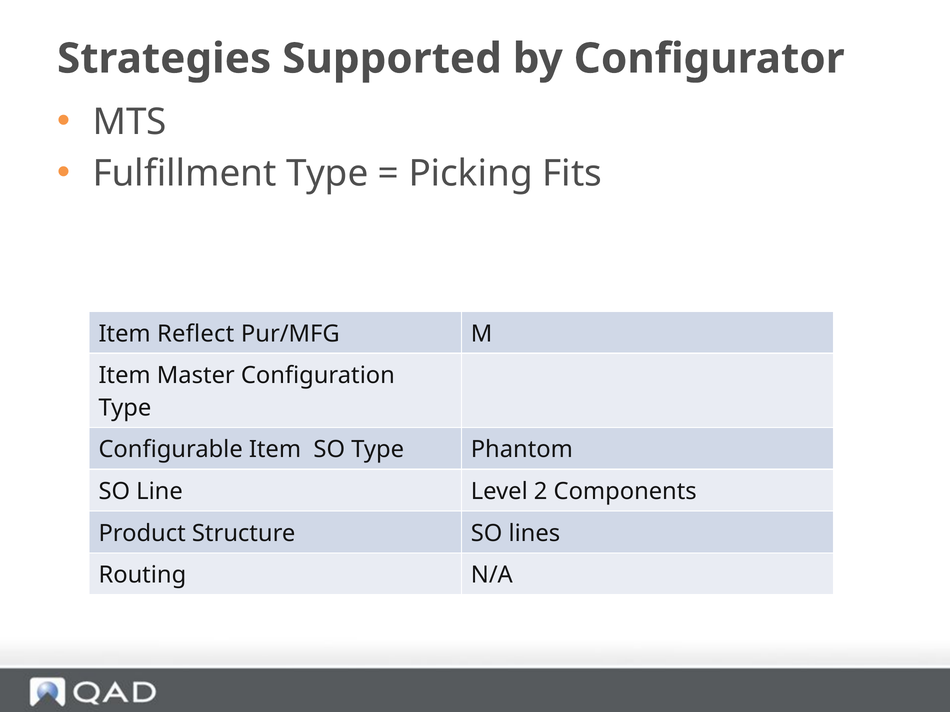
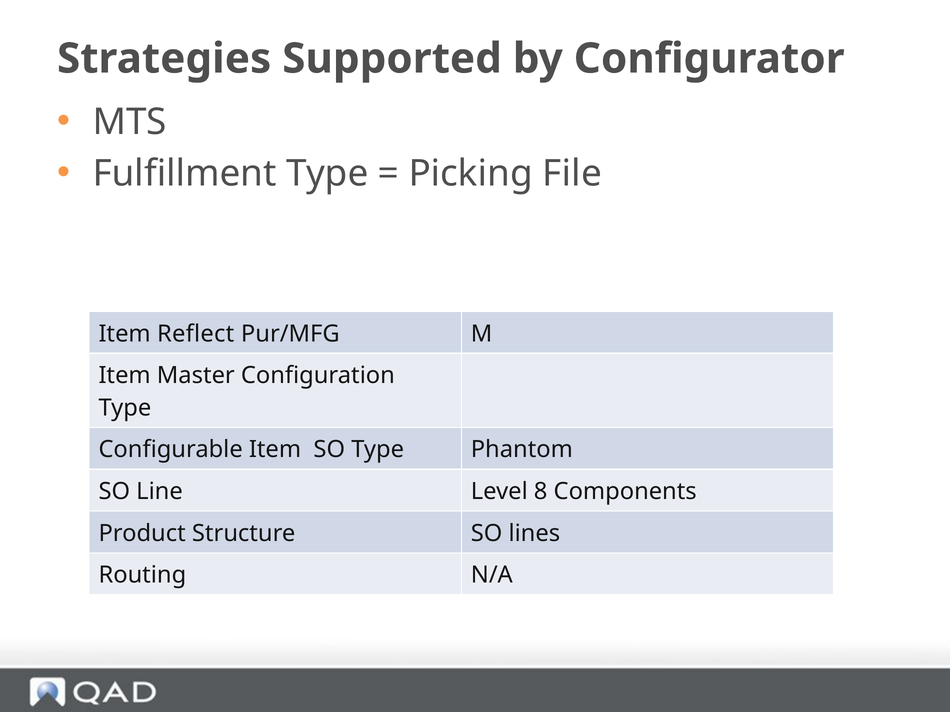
Fits: Fits -> File
2: 2 -> 8
